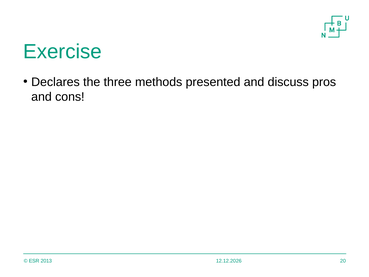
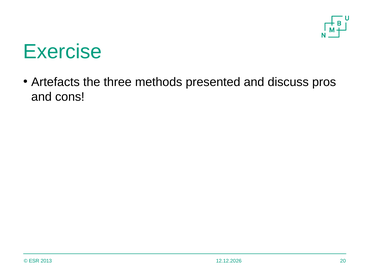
Declares: Declares -> Artefacts
